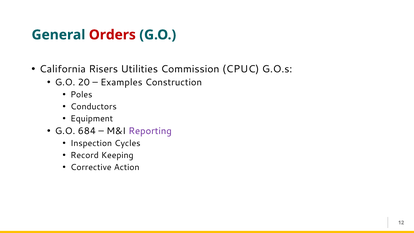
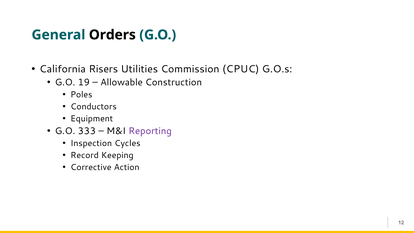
Orders colour: red -> black
20: 20 -> 19
Examples: Examples -> Allowable
684: 684 -> 333
